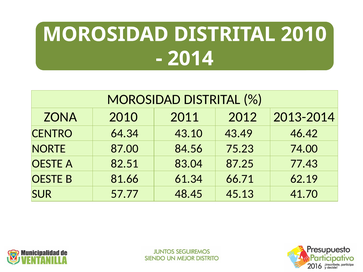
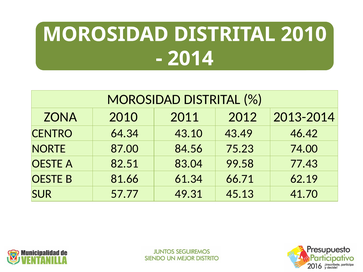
87.25: 87.25 -> 99.58
48.45: 48.45 -> 49.31
